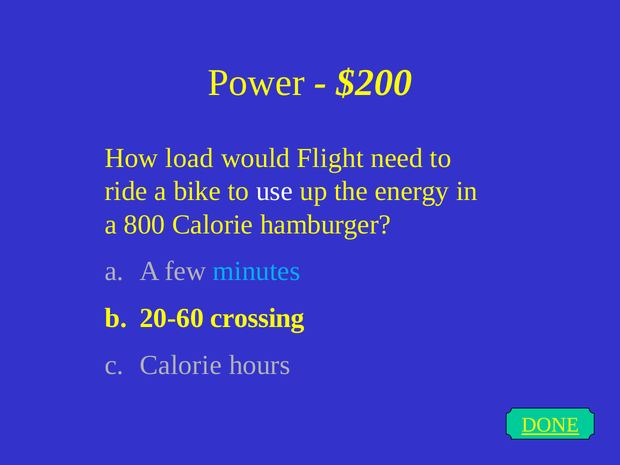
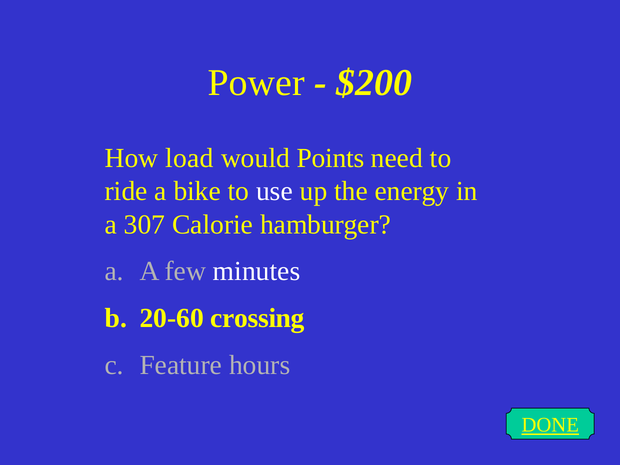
Flight: Flight -> Points
800: 800 -> 307
minutes colour: light blue -> white
Calorie at (181, 365): Calorie -> Feature
